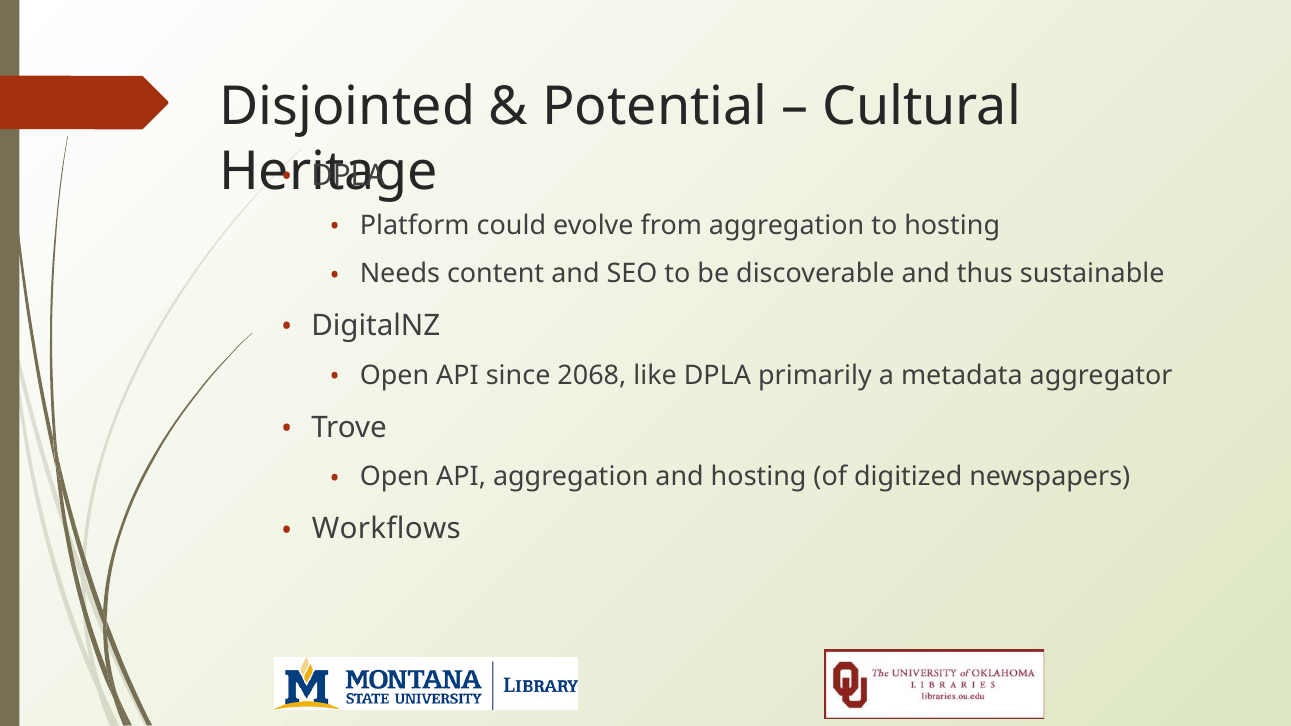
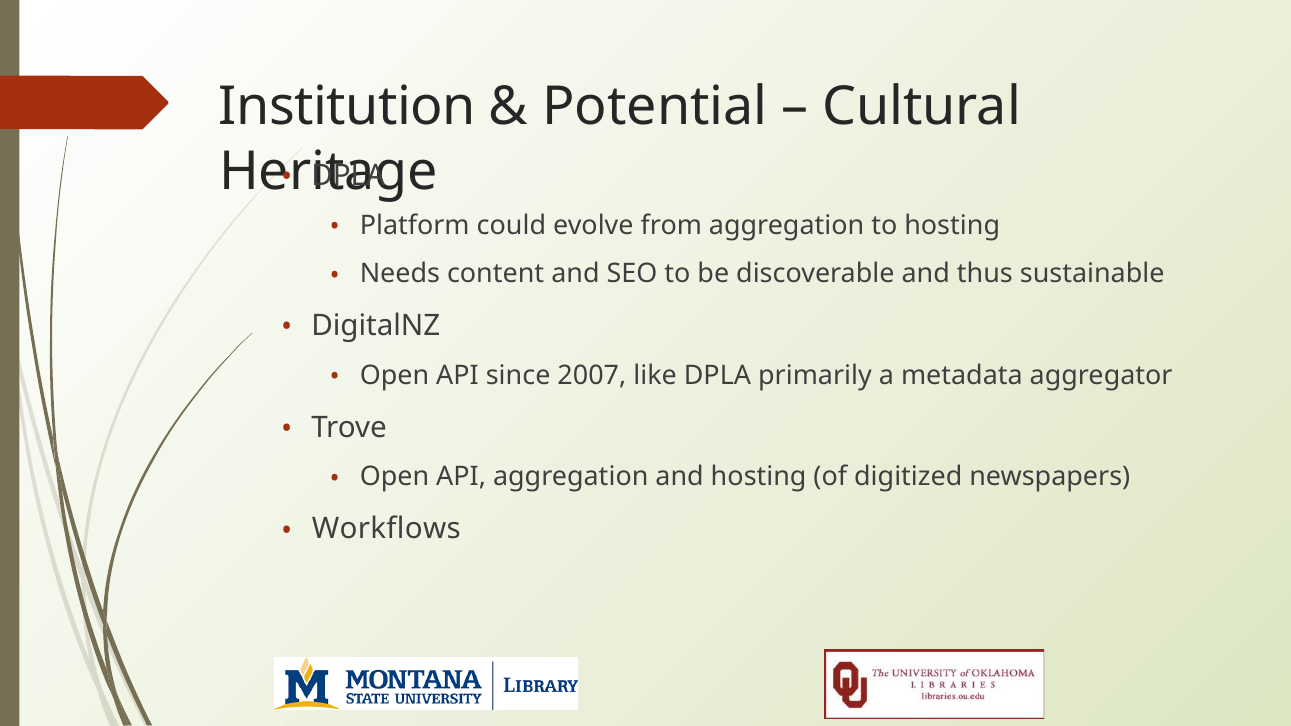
Disjointed: Disjointed -> Institution
2068: 2068 -> 2007
